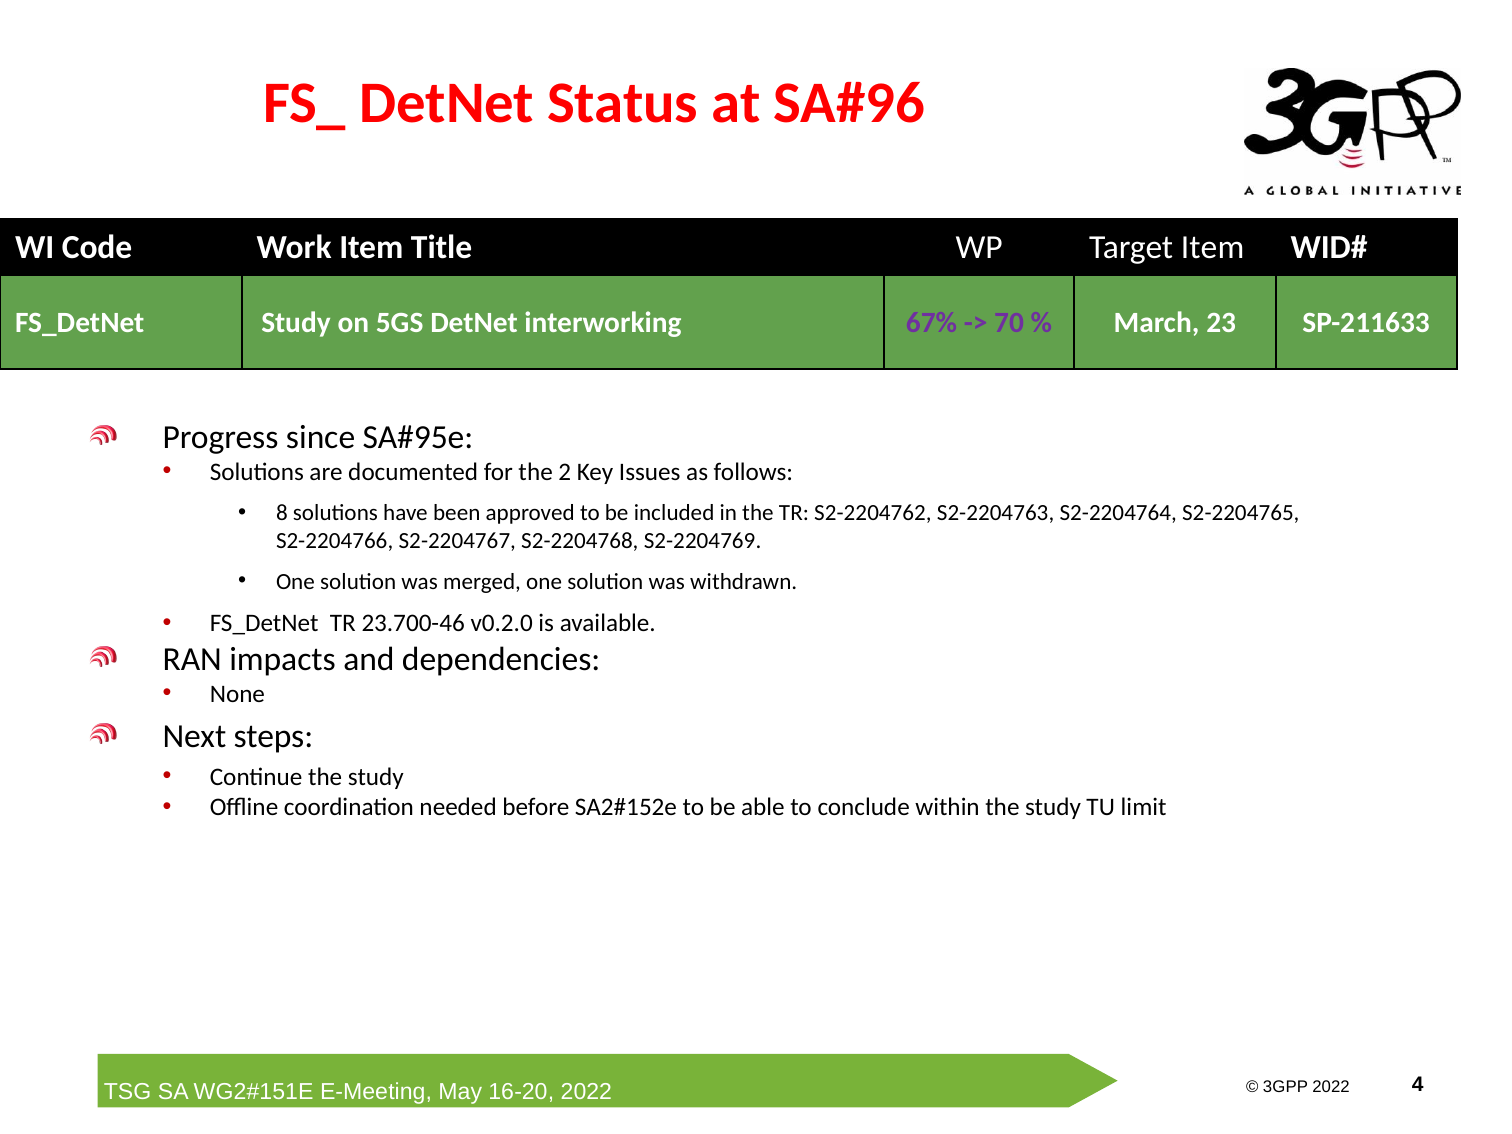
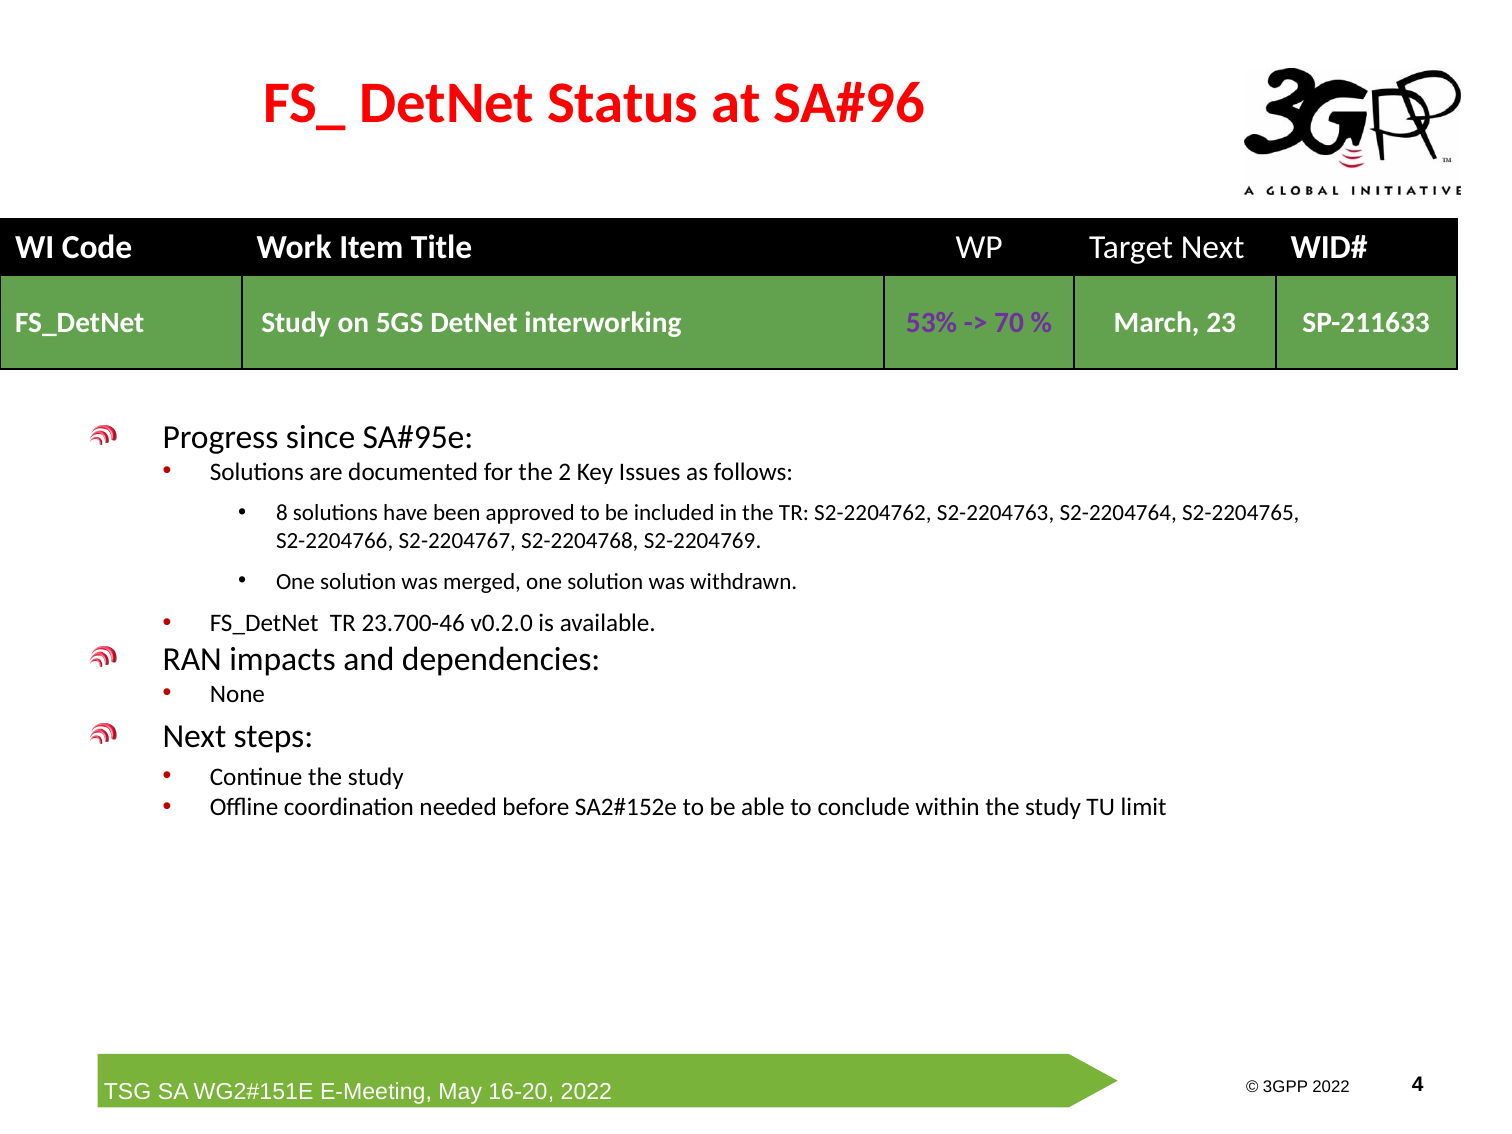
Target Item: Item -> Next
67%: 67% -> 53%
